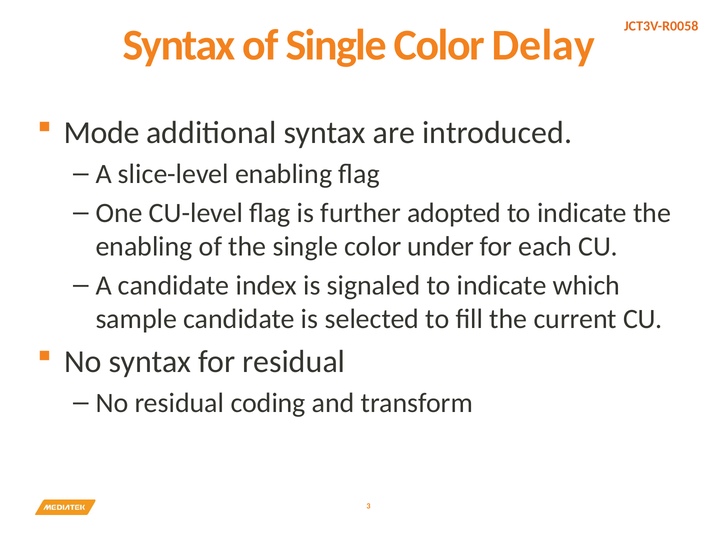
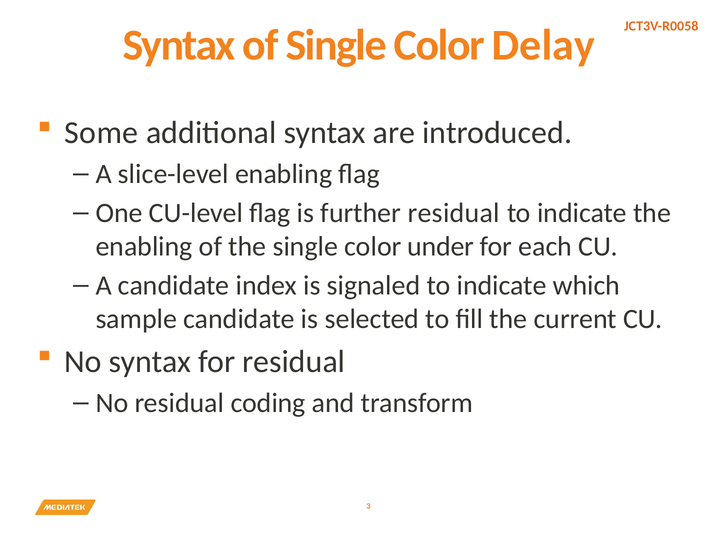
Mode: Mode -> Some
further adopted: adopted -> residual
